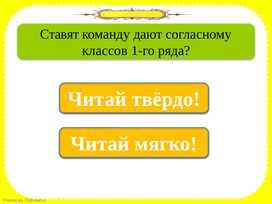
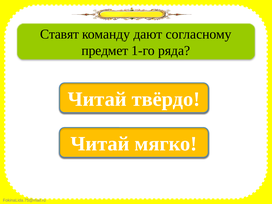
классов: классов -> предмет
